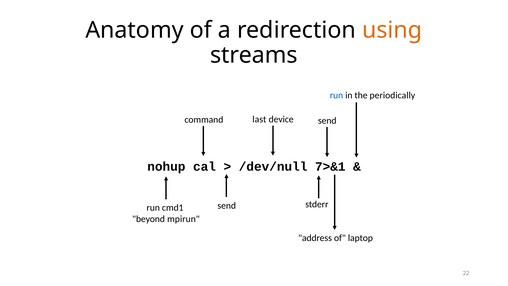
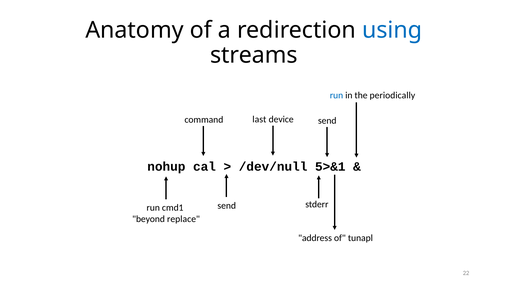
using colour: orange -> blue
7>&1: 7>&1 -> 5>&1
mpirun: mpirun -> replace
laptop: laptop -> tunapl
